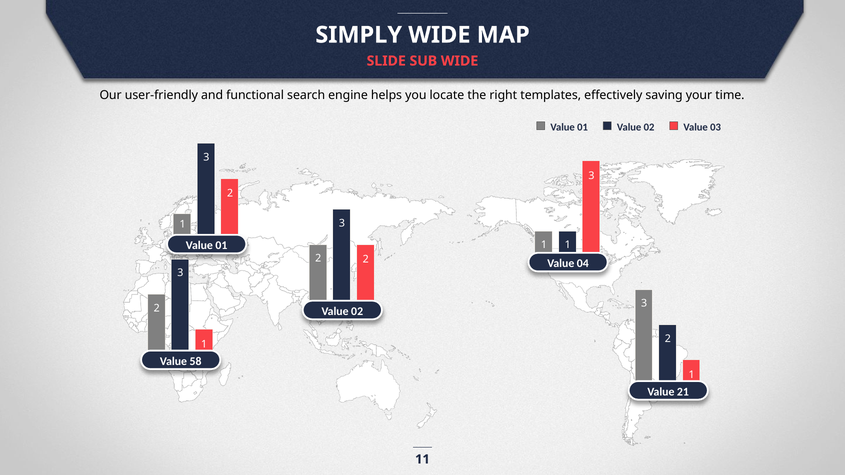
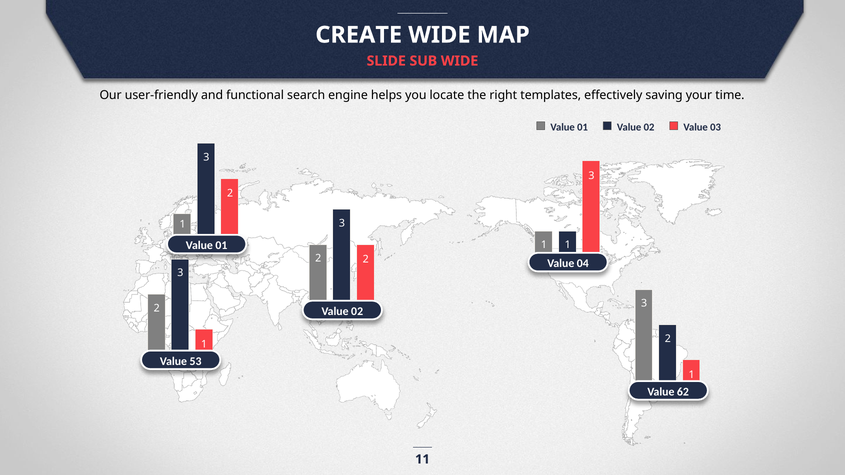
SIMPLY: SIMPLY -> CREATE
58: 58 -> 53
21: 21 -> 62
